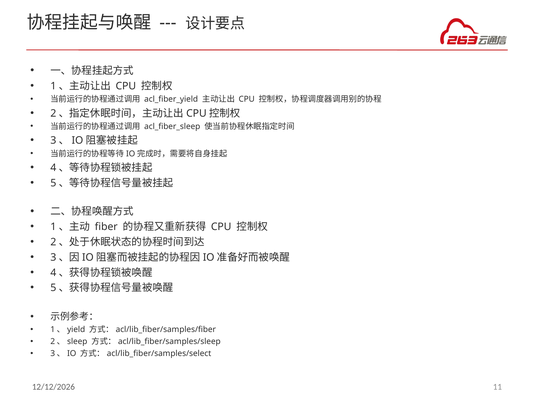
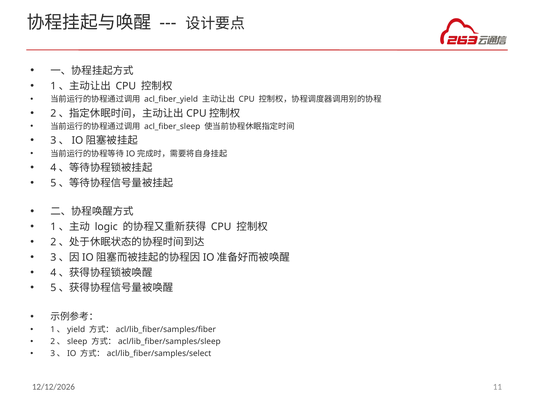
fiber: fiber -> logic
